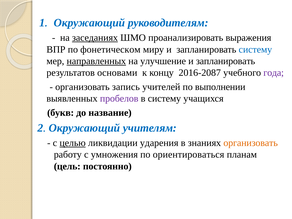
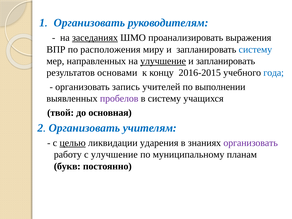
Окружающий at (89, 23): Окружающий -> Организовать
фонетическом: фонетическом -> расположения
направленных underline: present -> none
улучшение at (163, 61) underline: none -> present
2016-2087: 2016-2087 -> 2016-2015
года colour: purple -> blue
букв: букв -> твой
название: название -> основная
2 Окружающий: Окружающий -> Организовать
организовать at (251, 143) colour: orange -> purple
с умножения: умножения -> улучшение
ориентироваться: ориентироваться -> муниципальному
цель: цель -> букв
